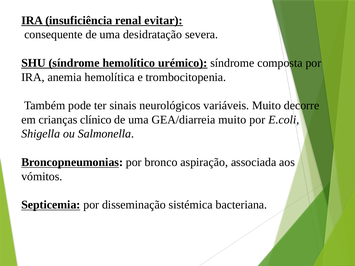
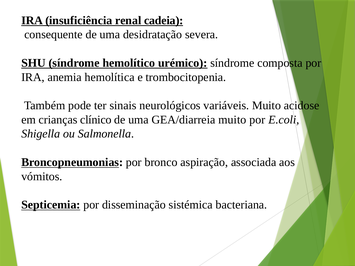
evitar: evitar -> cadeia
decorre: decorre -> acidose
